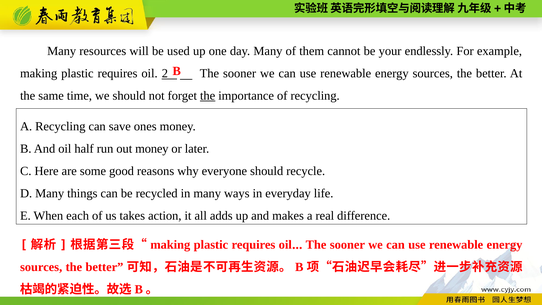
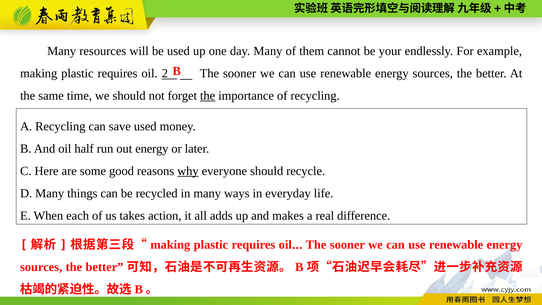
save ones: ones -> used
out money: money -> energy
why underline: none -> present
